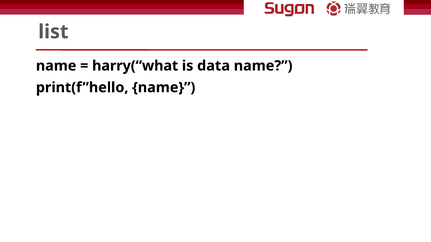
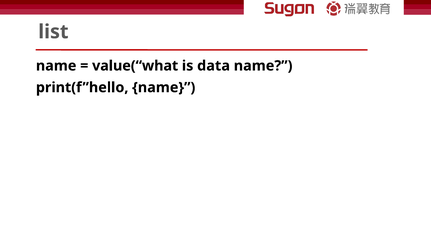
harry(“what: harry(“what -> value(“what
